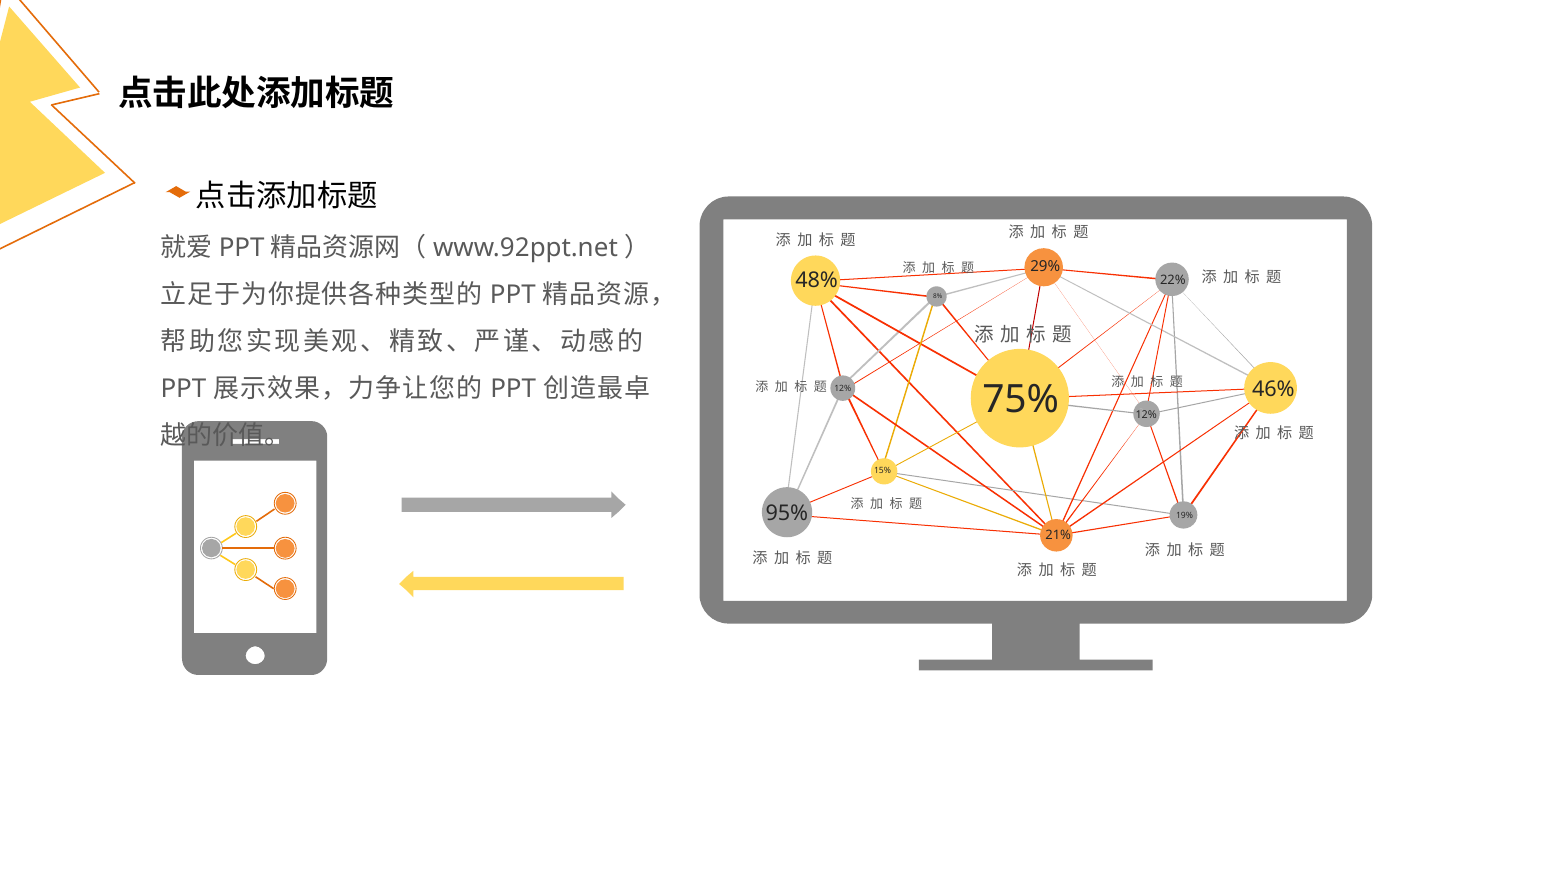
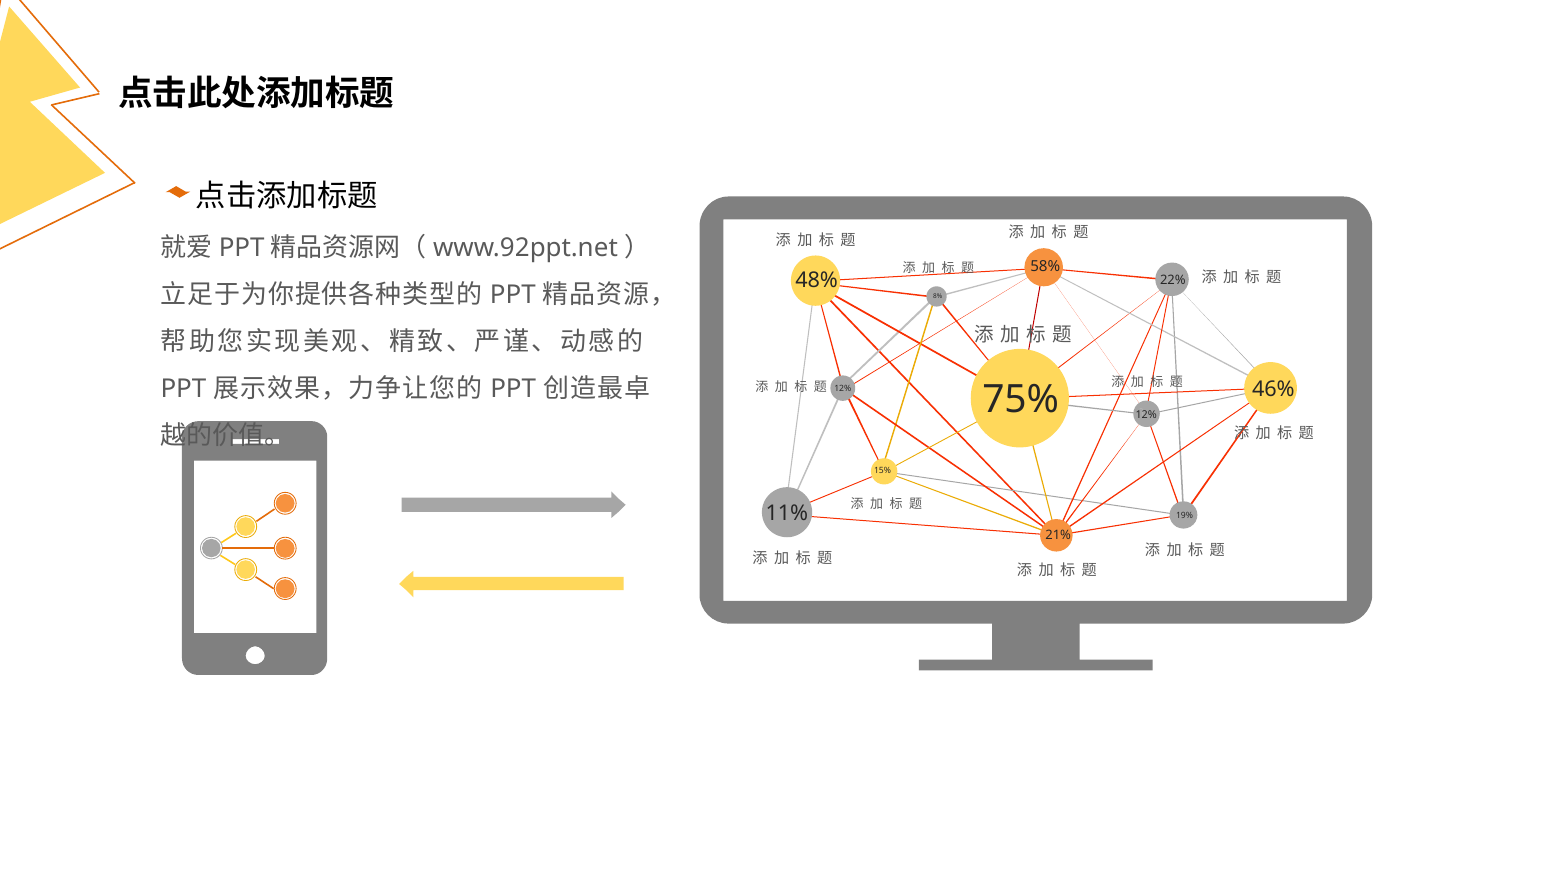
29%: 29% -> 58%
95%: 95% -> 11%
